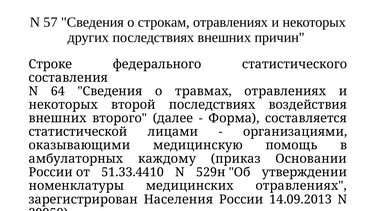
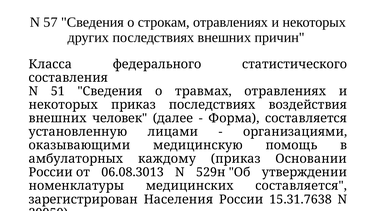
Строке: Строке -> Класса
64: 64 -> 51
некоторых второй: второй -> приказ
второго: второго -> человек
статистической: статистической -> установленную
51.33.4410: 51.33.4410 -> 06.08.3013
медицинских отравлениях: отравлениях -> составляется
14.09.2013: 14.09.2013 -> 15.31.7638
